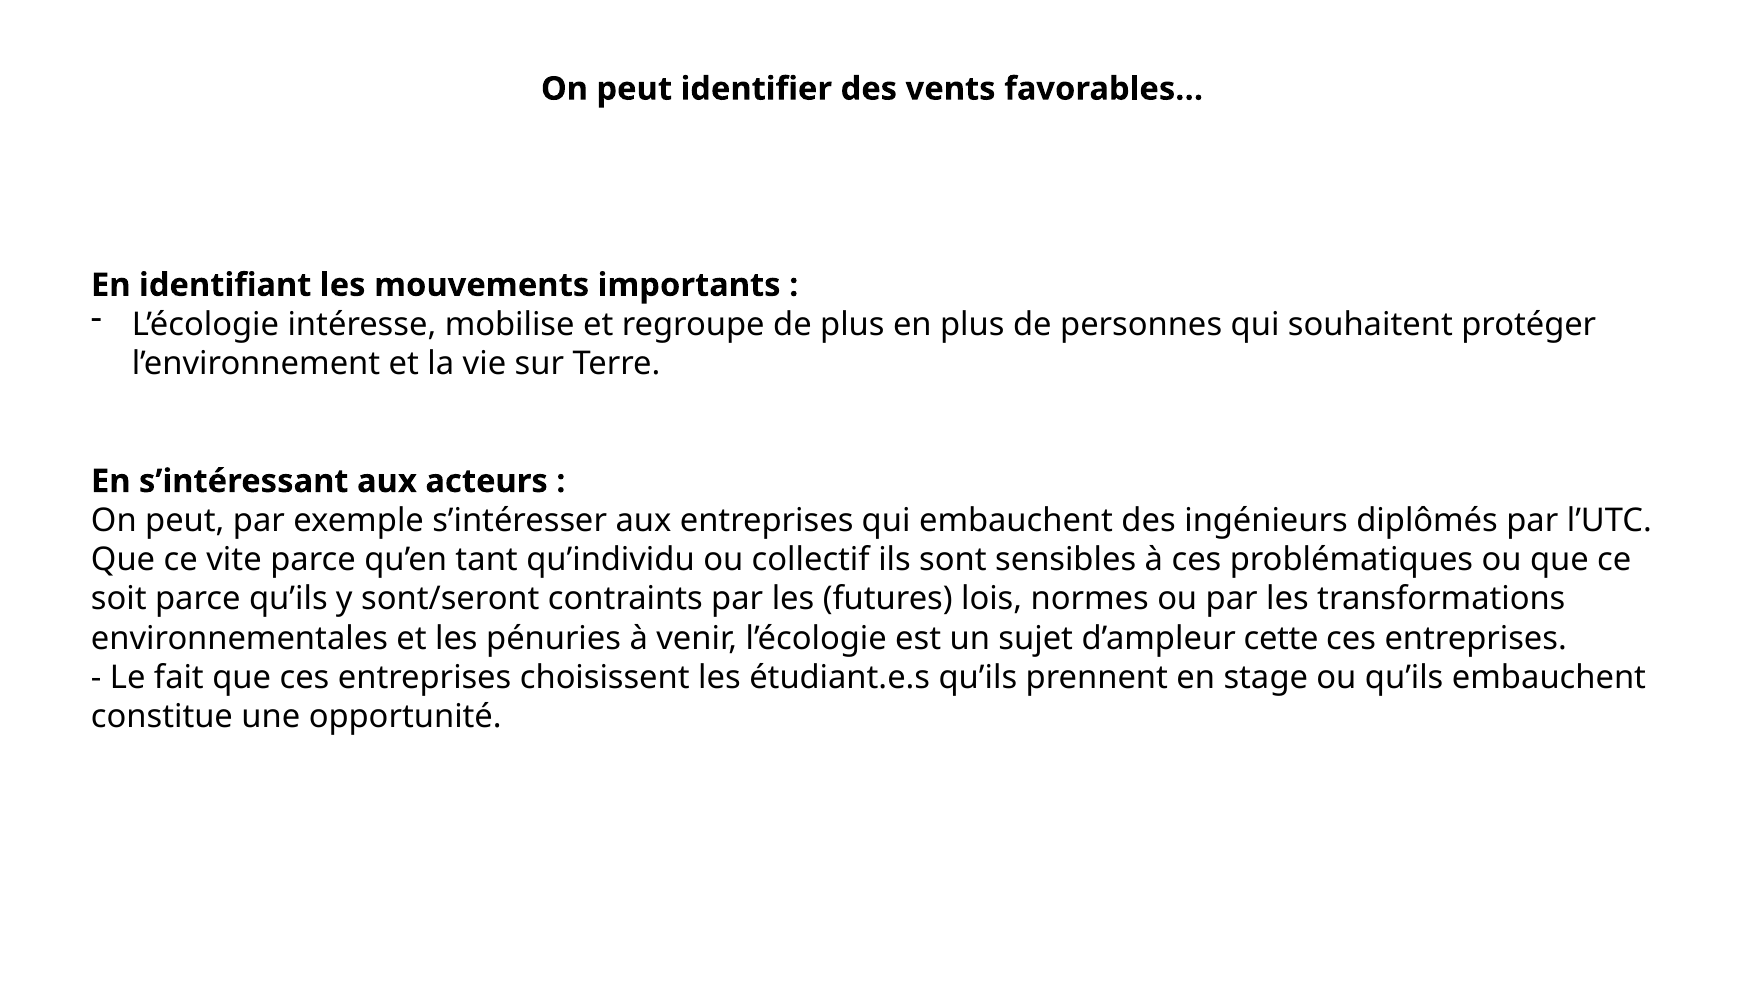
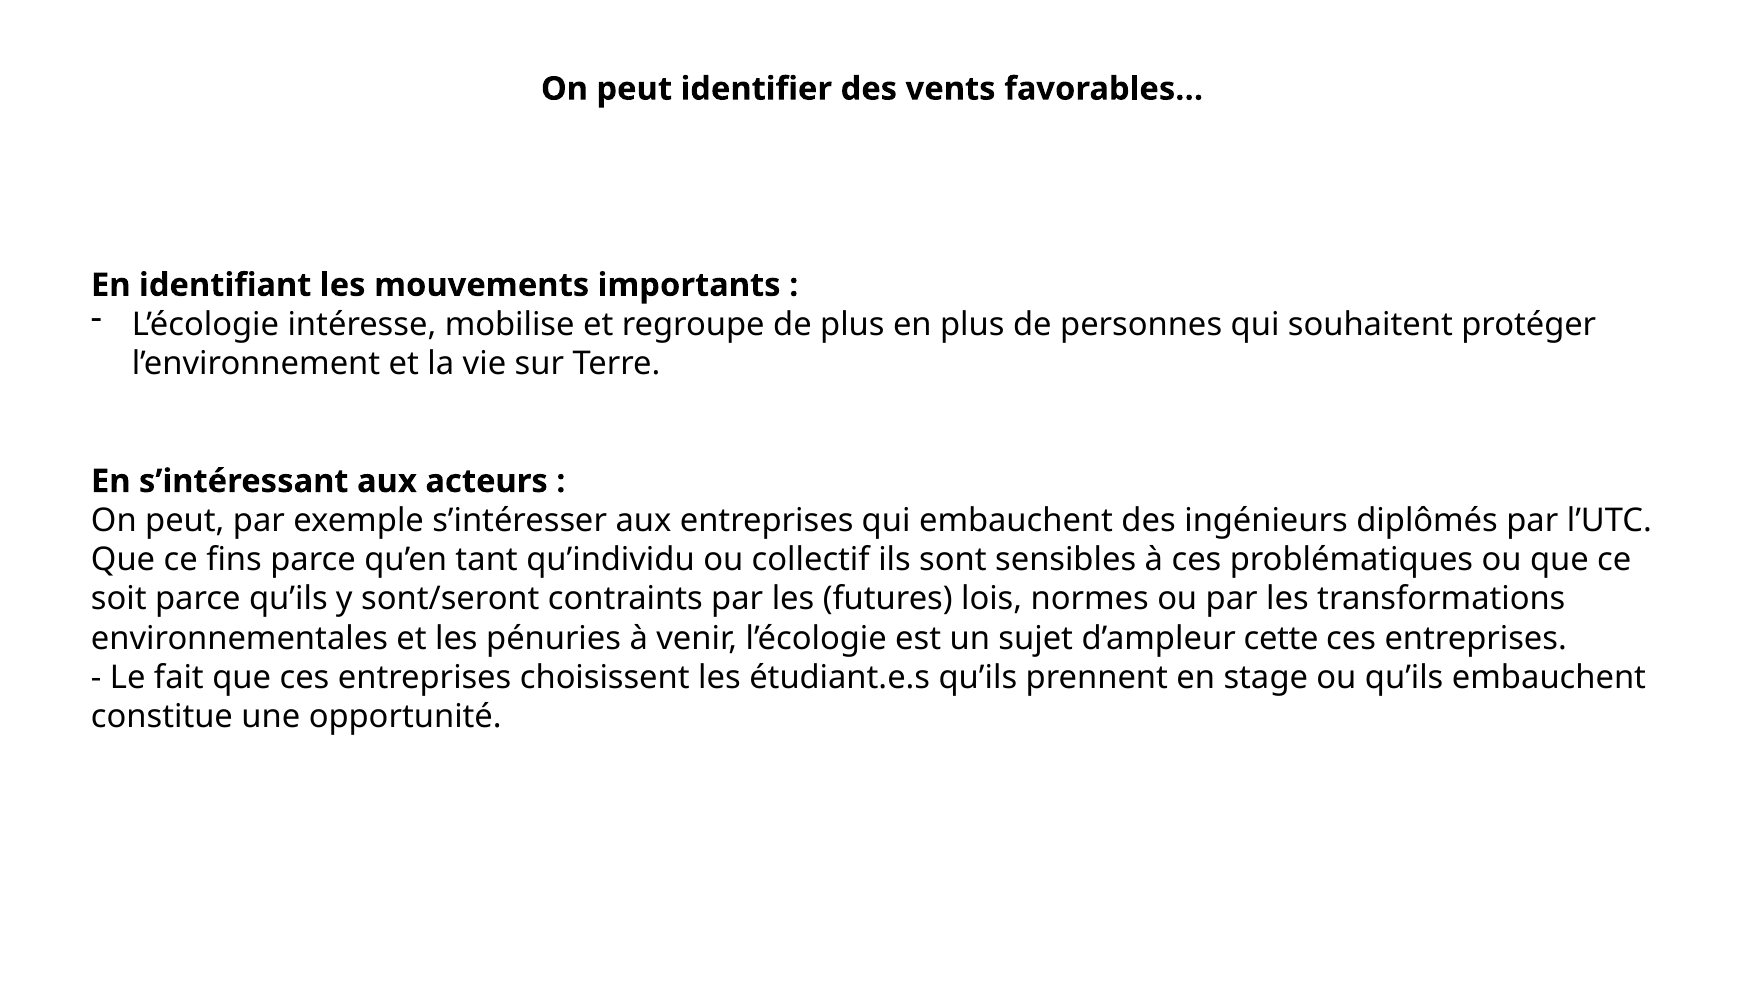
vite: vite -> fins
